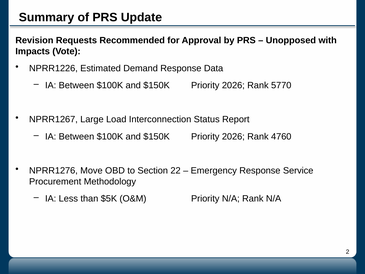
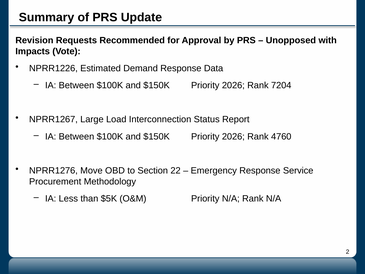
5770: 5770 -> 7204
